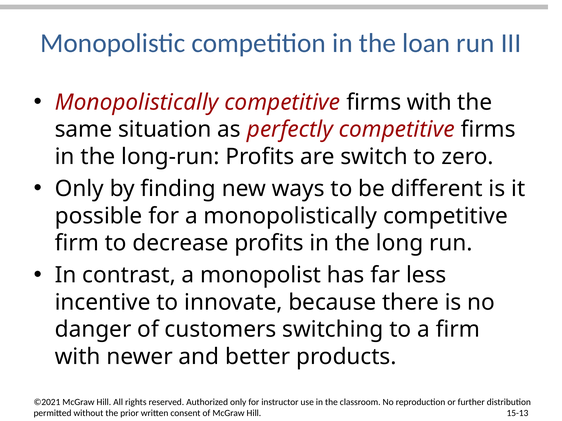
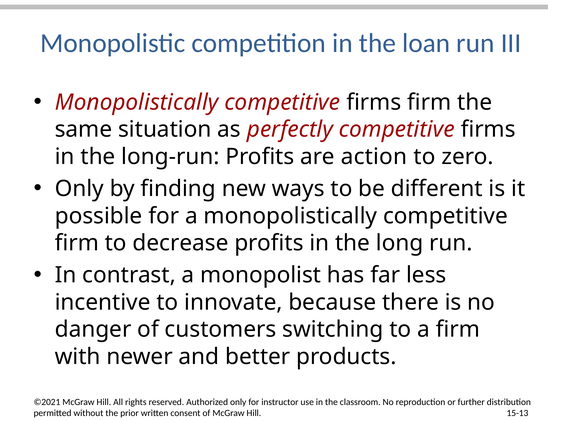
firms with: with -> firm
switch: switch -> action
